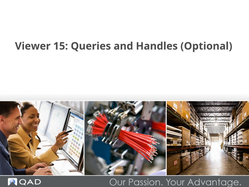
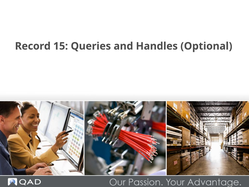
Viewer: Viewer -> Record
